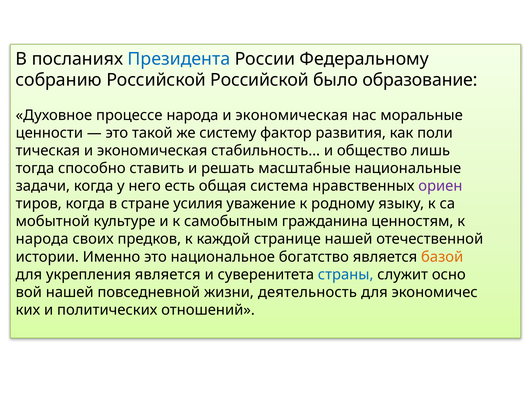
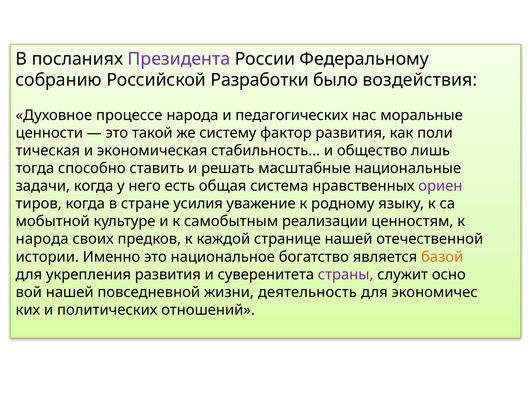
Президента colour: blue -> purple
Российской Российской: Российской -> Разработки
образование: образование -> воздействия
народа и экономическая: экономическая -> педагогических
гражданина: гражданина -> реализации
укрепления является: является -> развития
страны colour: blue -> purple
